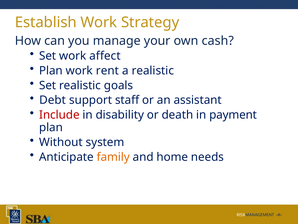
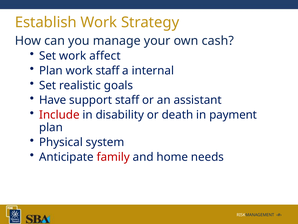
work rent: rent -> staff
a realistic: realistic -> internal
Debt: Debt -> Have
Without: Without -> Physical
family colour: orange -> red
